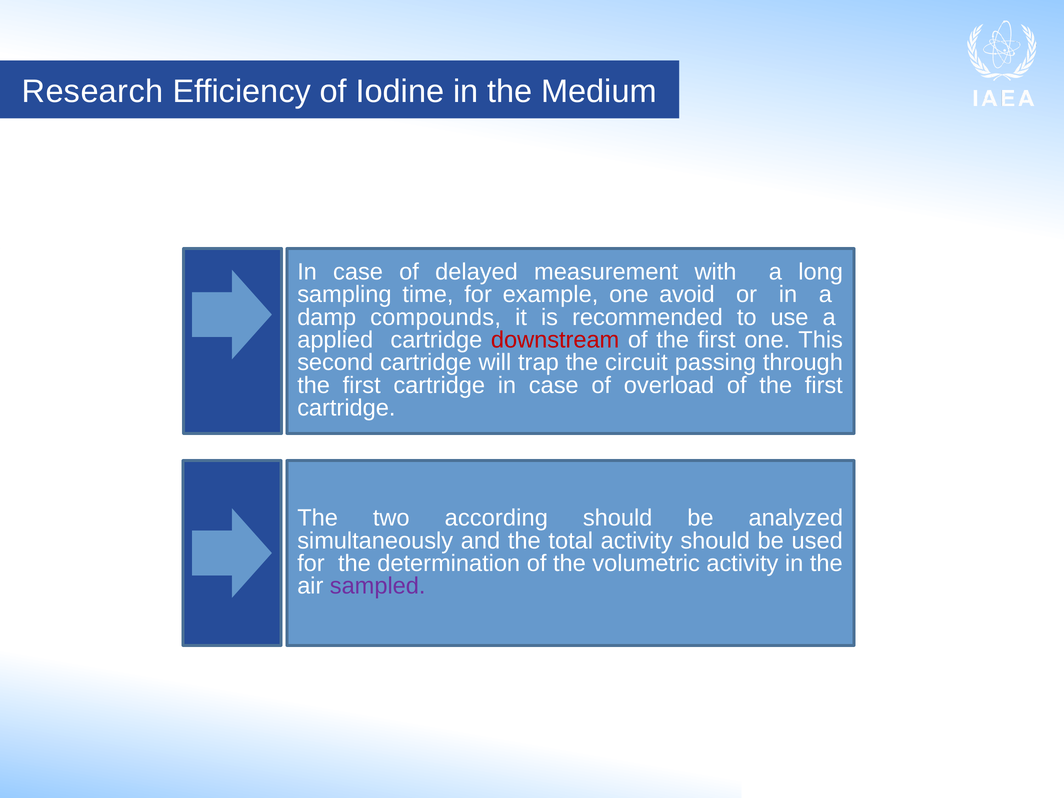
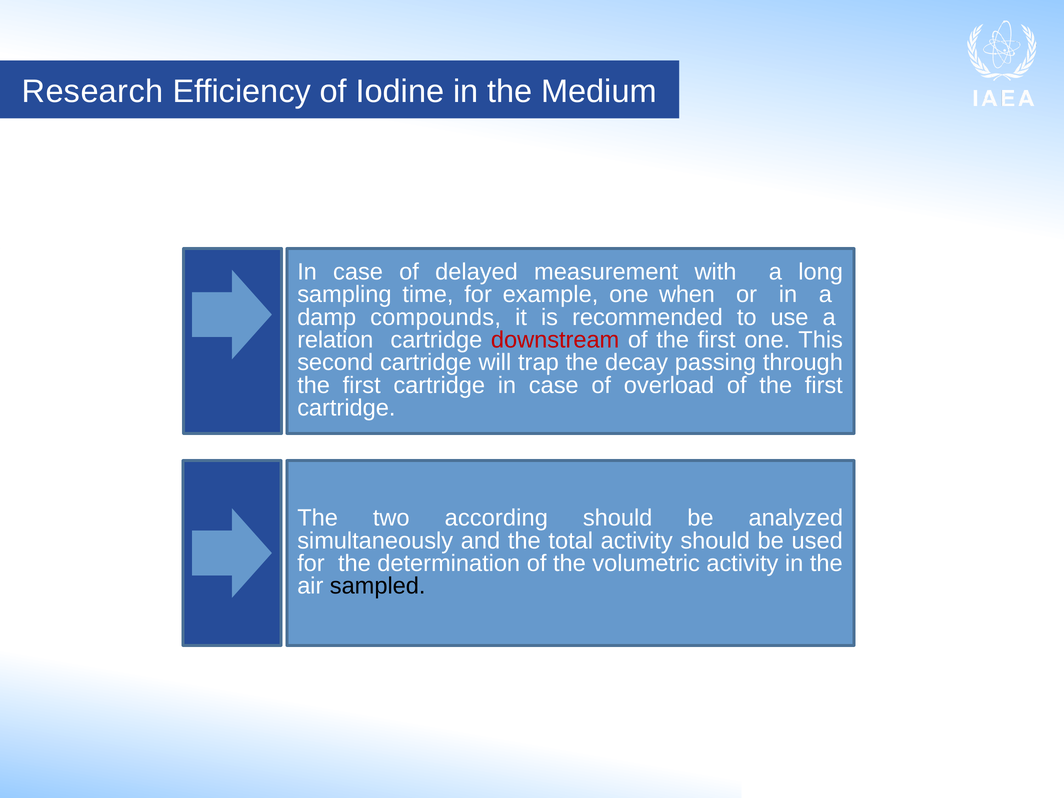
avoid: avoid -> when
applied: applied -> relation
circuit: circuit -> decay
sampled colour: purple -> black
